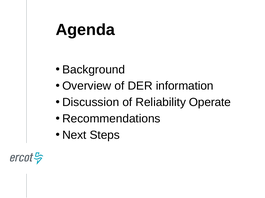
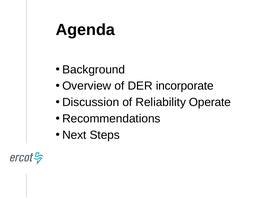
information: information -> incorporate
